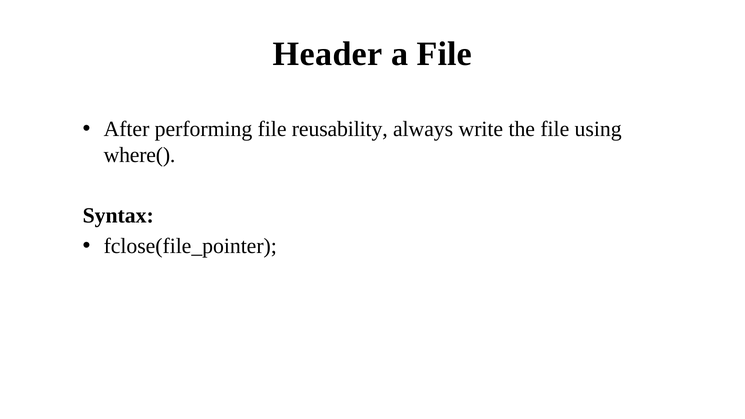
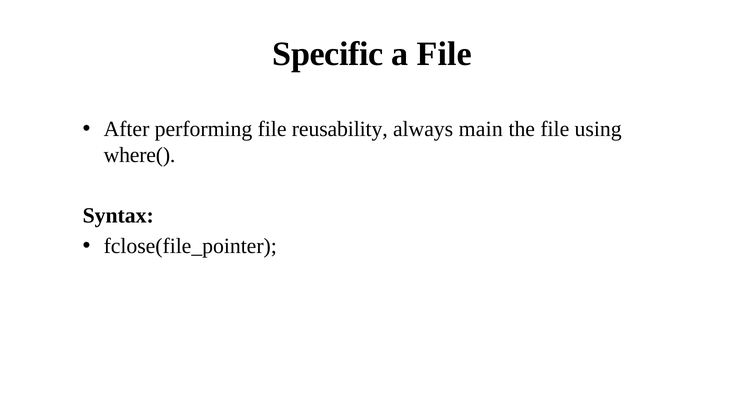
Header: Header -> Specific
write: write -> main
